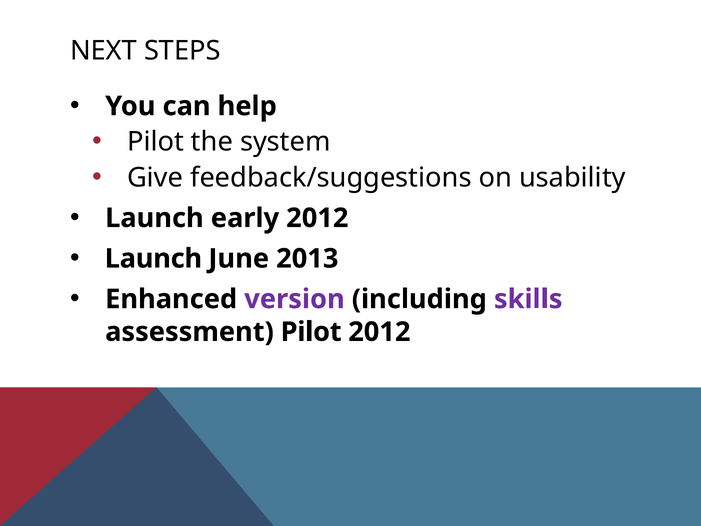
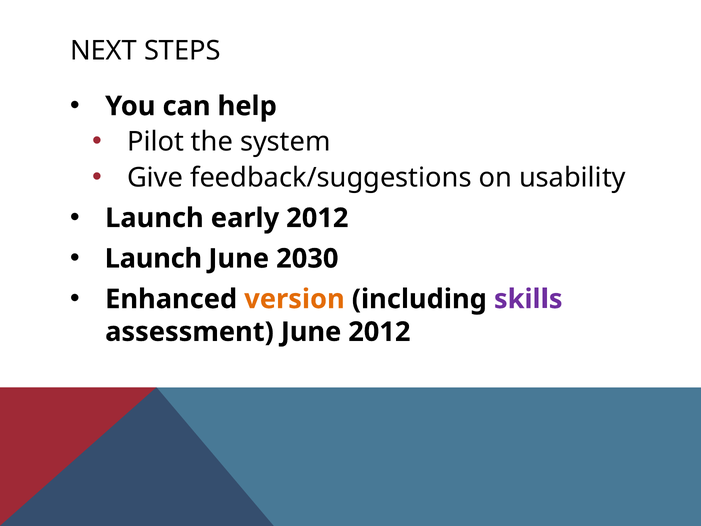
2013: 2013 -> 2030
version colour: purple -> orange
assessment Pilot: Pilot -> June
